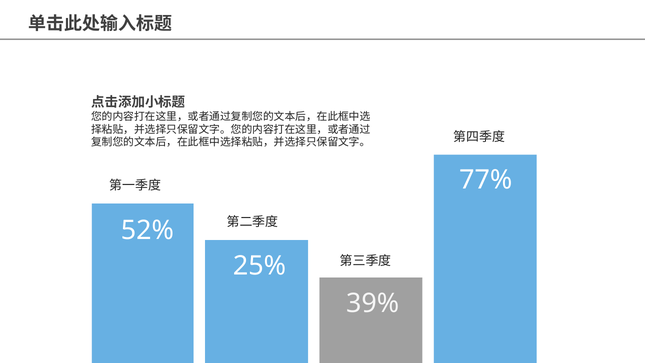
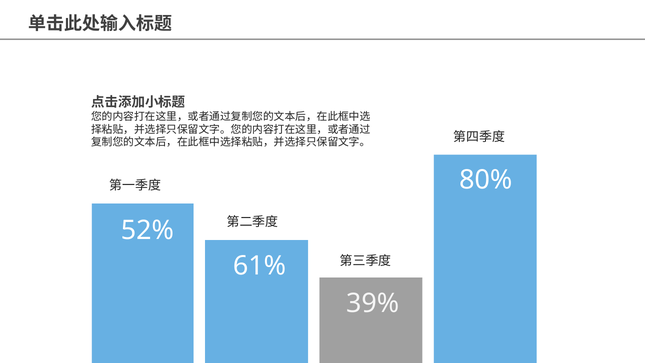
77%: 77% -> 80%
25%: 25% -> 61%
